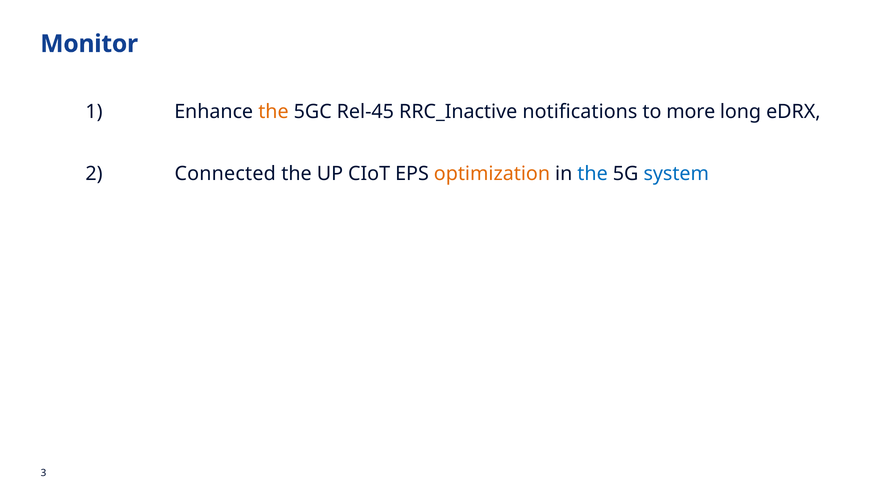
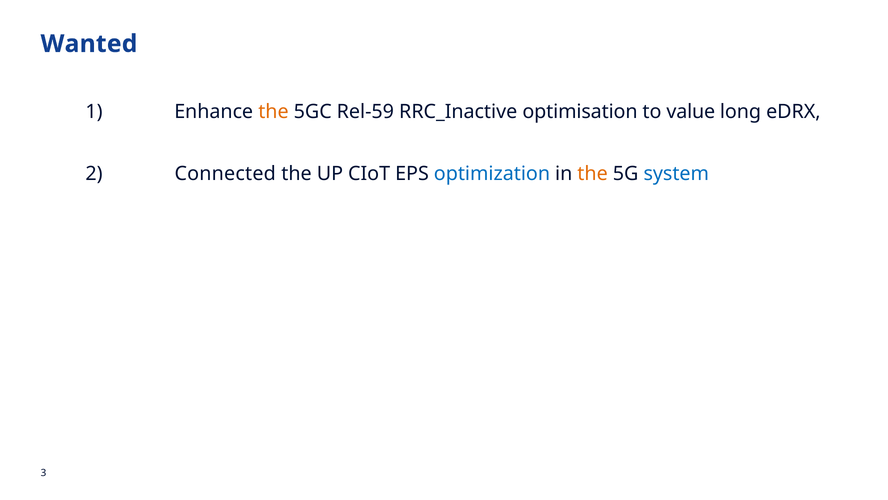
Monitor: Monitor -> Wanted
Rel-45: Rel-45 -> Rel-59
notifications: notifications -> optimisation
more: more -> value
optimization colour: orange -> blue
the at (593, 173) colour: blue -> orange
